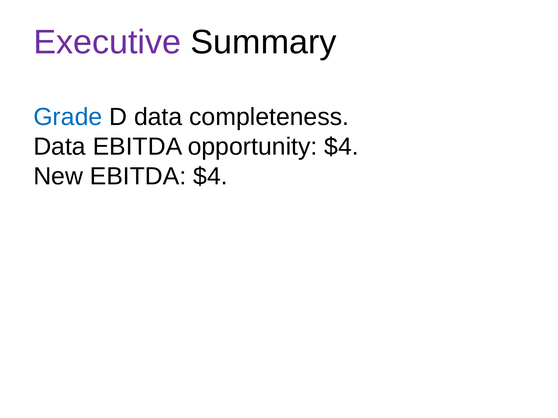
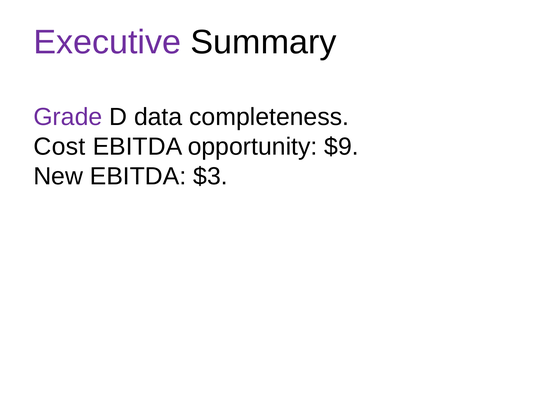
Grade colour: blue -> purple
Data at (60, 147): Data -> Cost
opportunity $4: $4 -> $9
EBITDA $4: $4 -> $3
